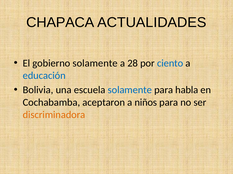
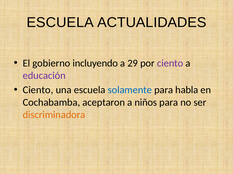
CHAPACA at (60, 23): CHAPACA -> ESCUELA
gobierno solamente: solamente -> incluyendo
28: 28 -> 29
ciento at (170, 63) colour: blue -> purple
educación colour: blue -> purple
Bolivia at (38, 90): Bolivia -> Ciento
